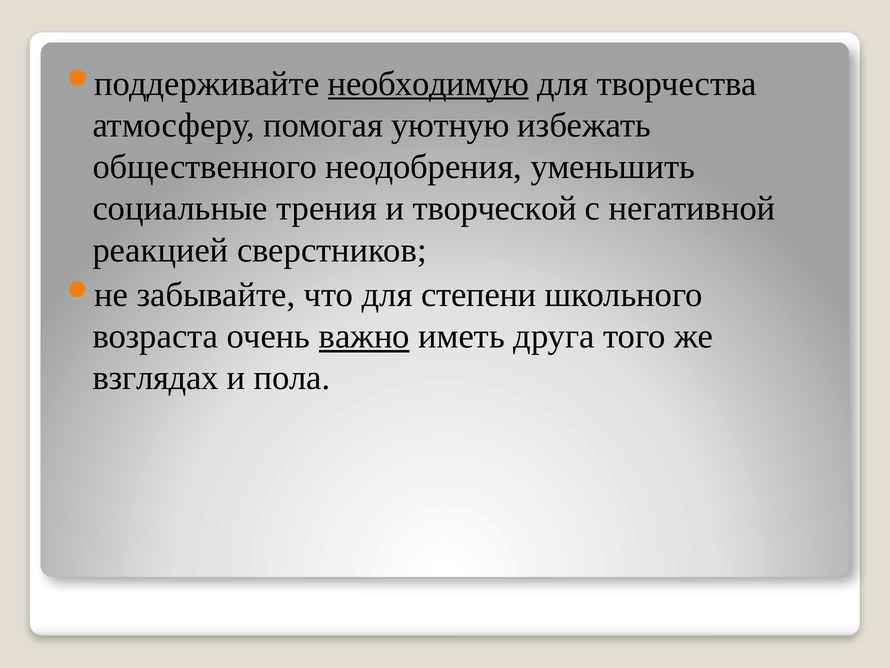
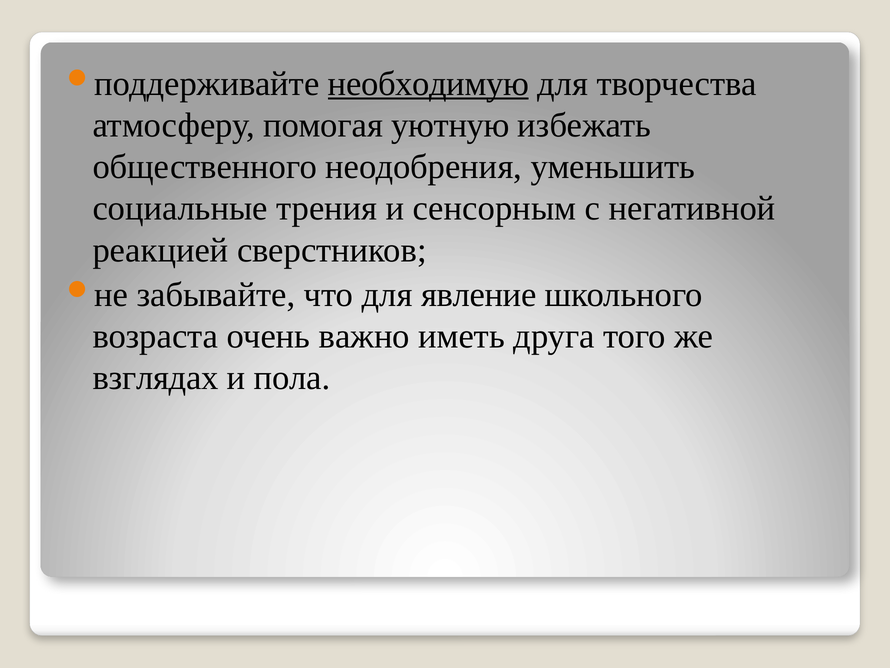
творческой: творческой -> сенсорным
степени: степени -> явление
важно underline: present -> none
